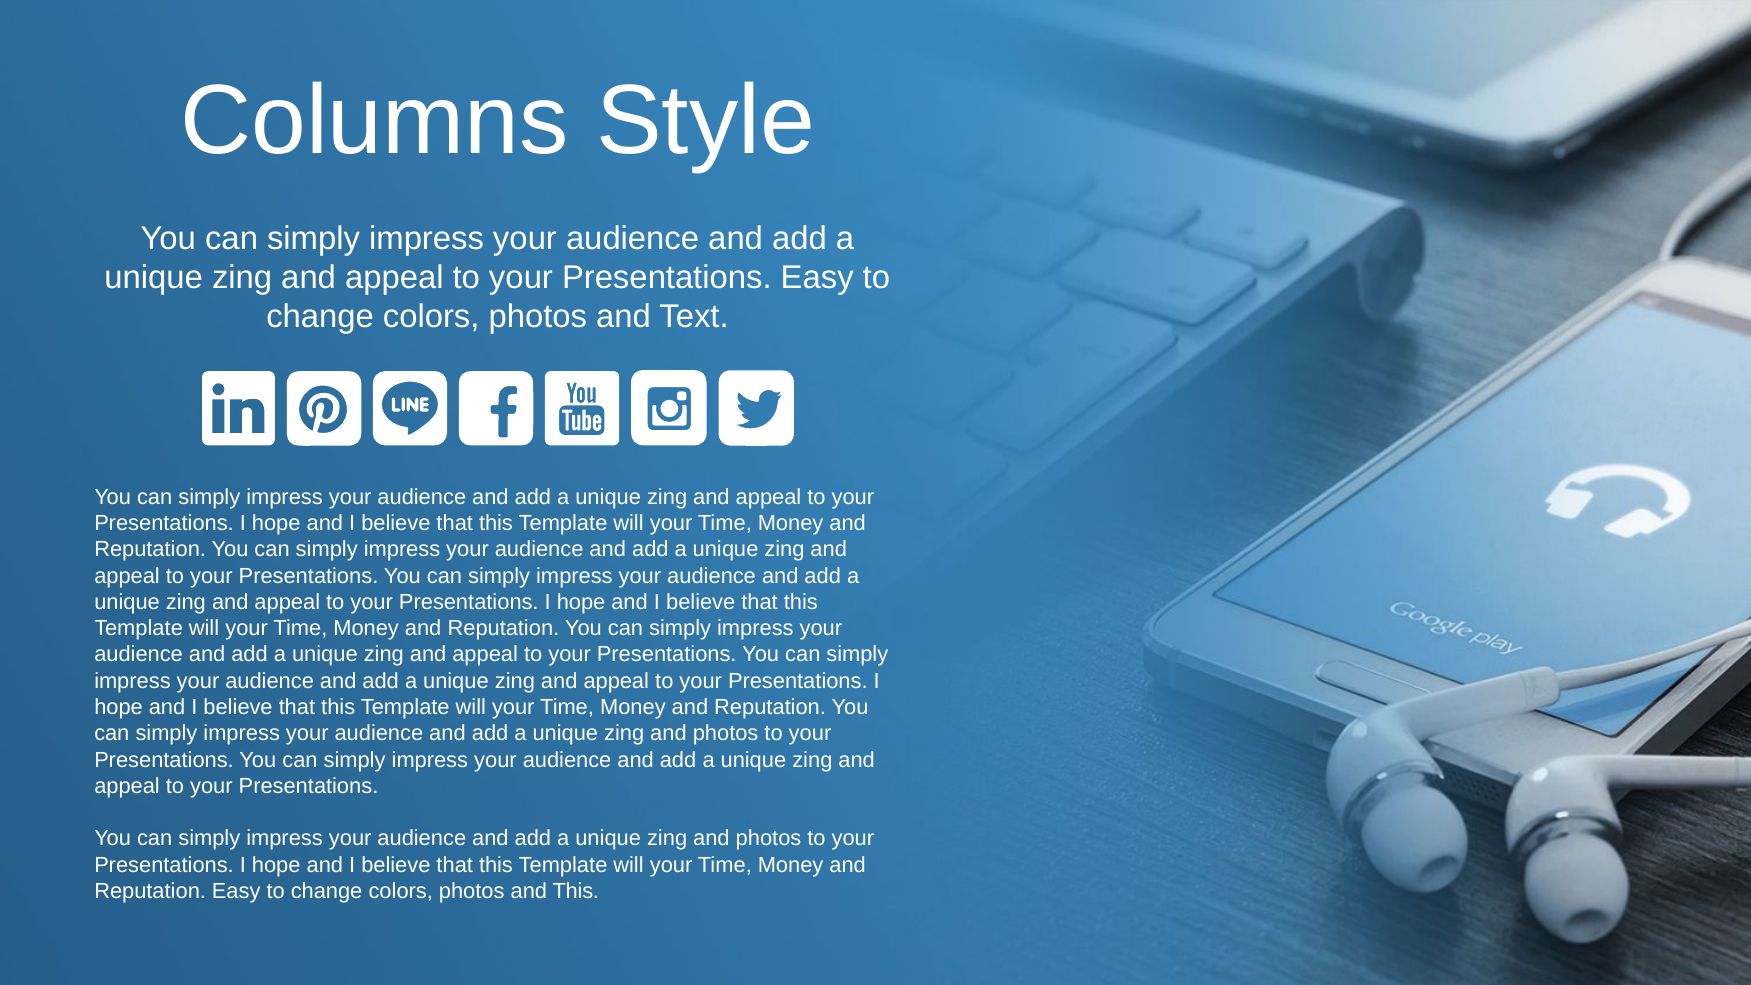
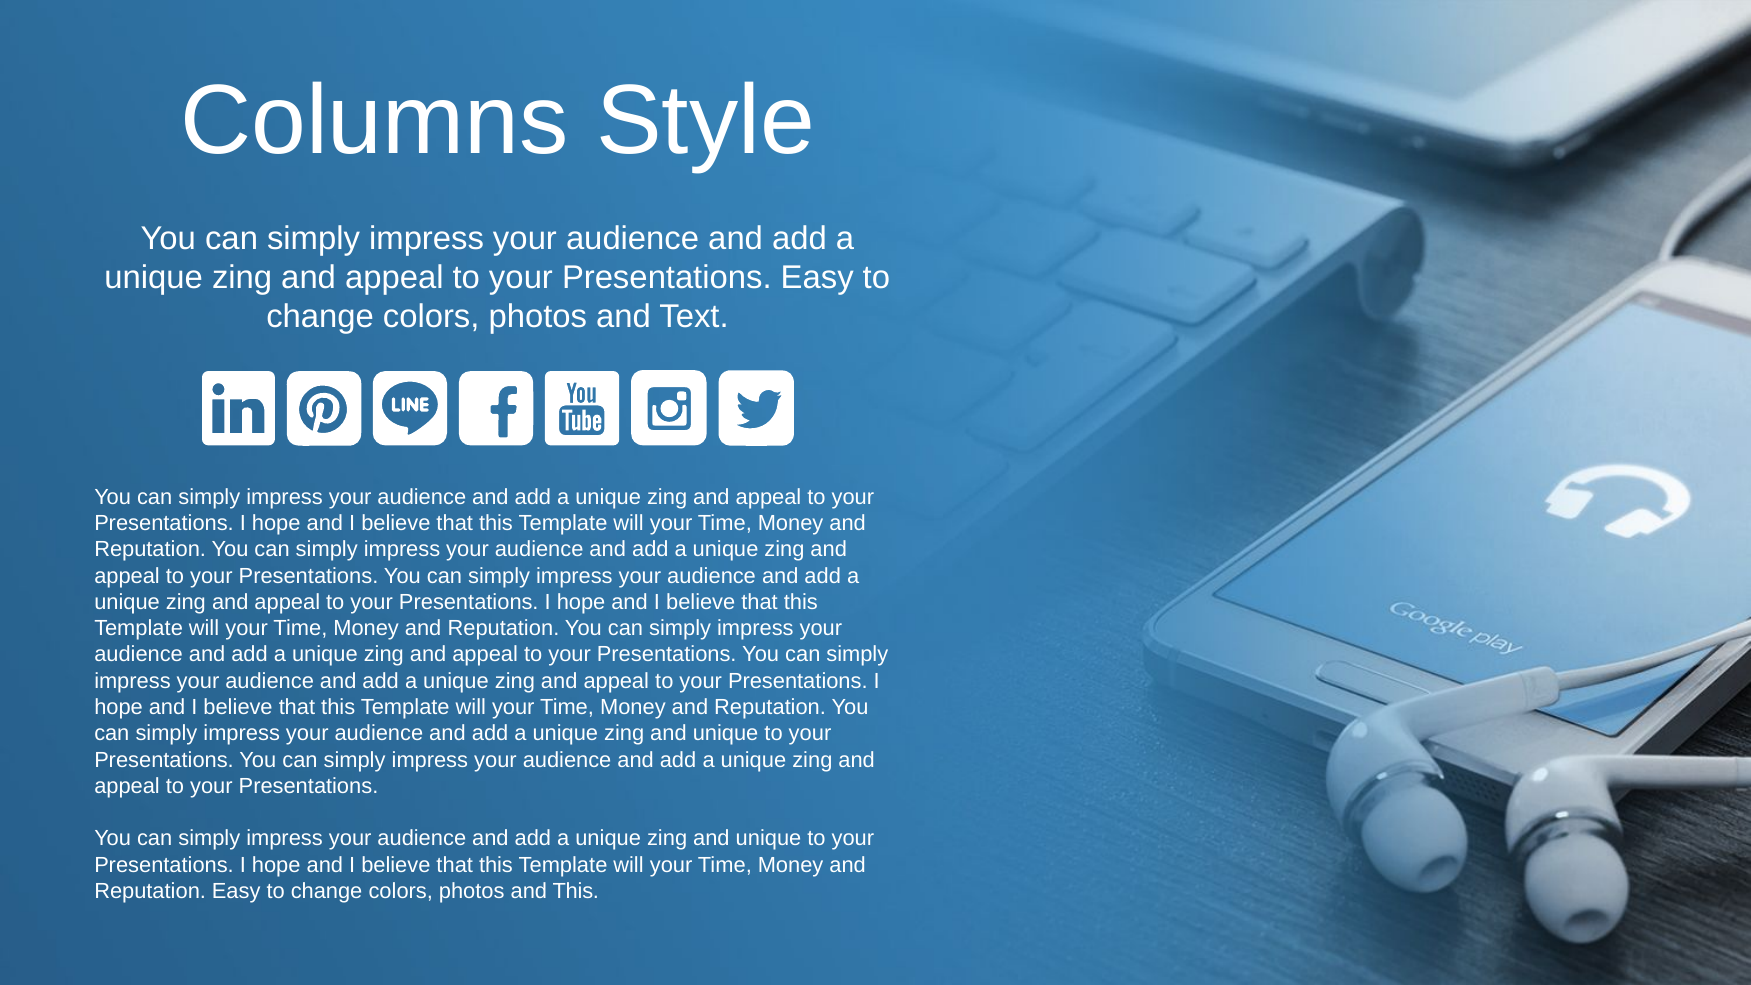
photos at (726, 734): photos -> unique
photos at (769, 839): photos -> unique
